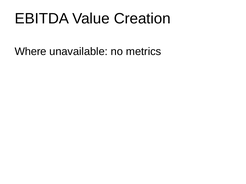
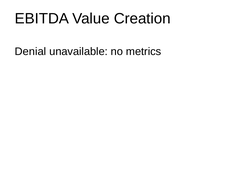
Where: Where -> Denial
